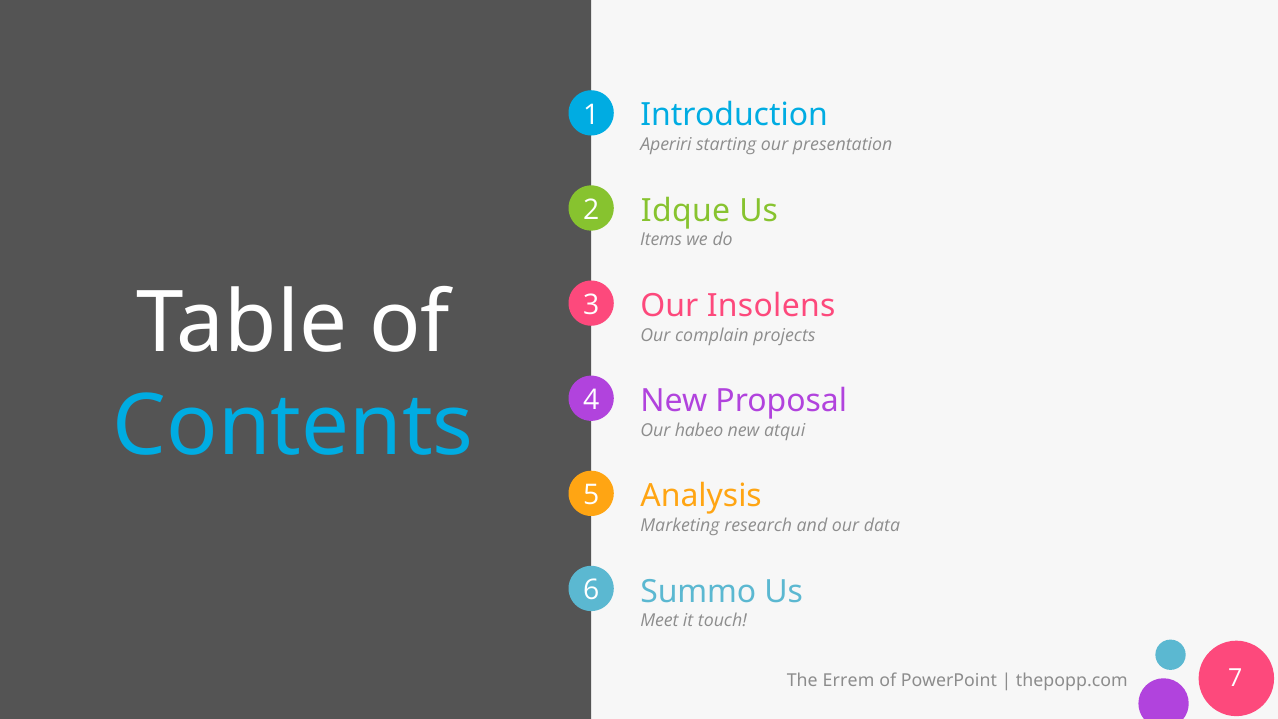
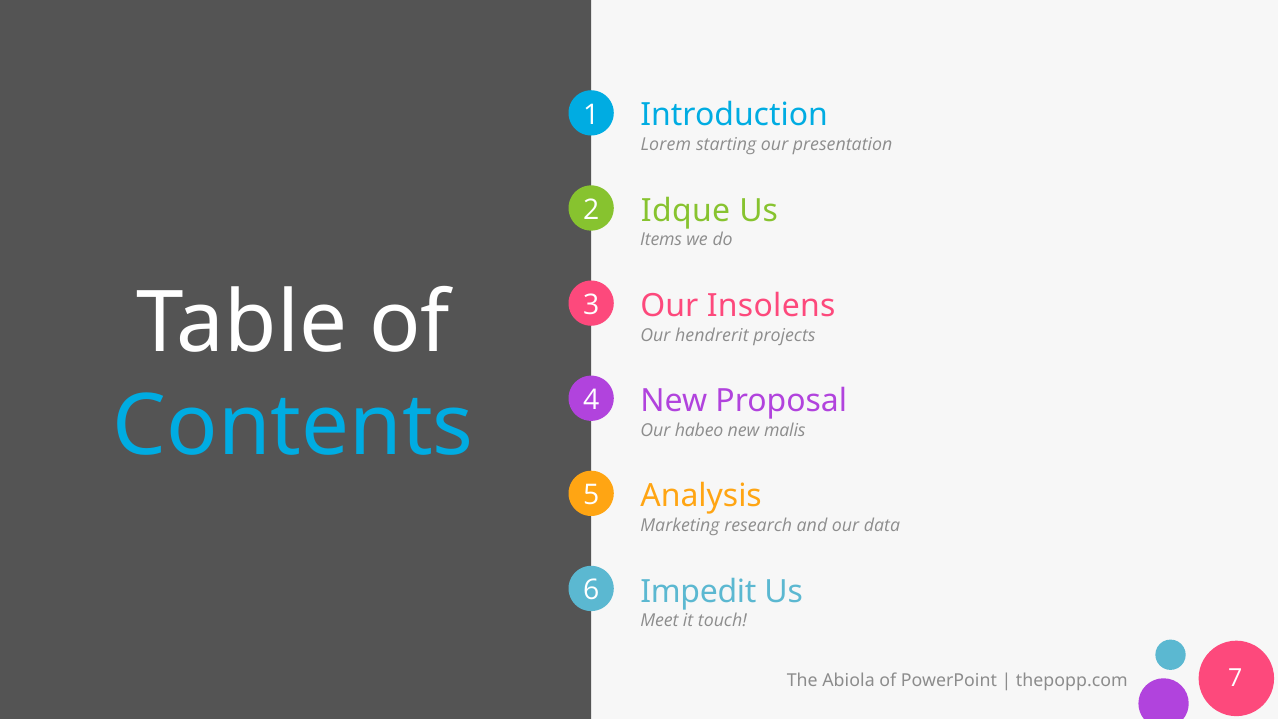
Aperiri: Aperiri -> Lorem
complain: complain -> hendrerit
atqui: atqui -> malis
Summo: Summo -> Impedit
Errem: Errem -> Abiola
